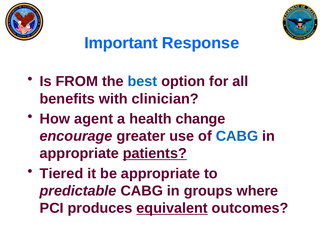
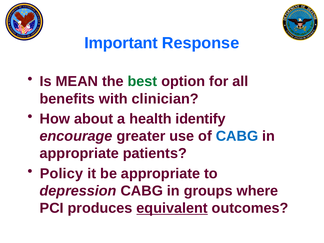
FROM: FROM -> MEAN
best colour: blue -> green
agent: agent -> about
change: change -> identify
patients underline: present -> none
Tiered: Tiered -> Policy
predictable: predictable -> depression
